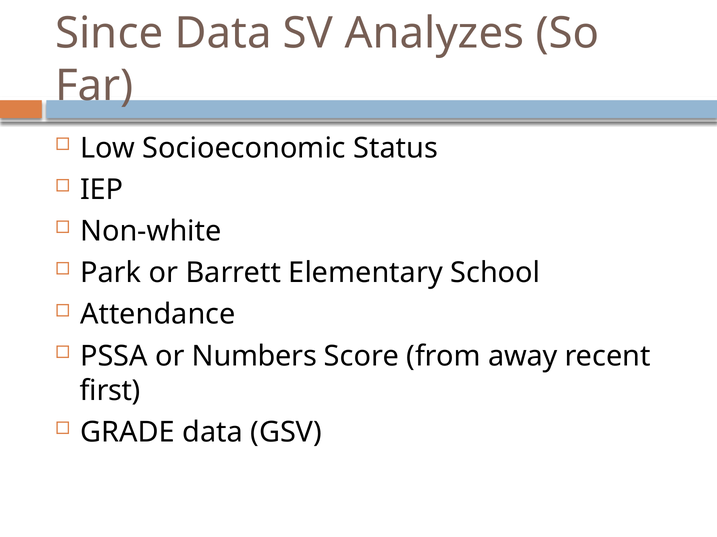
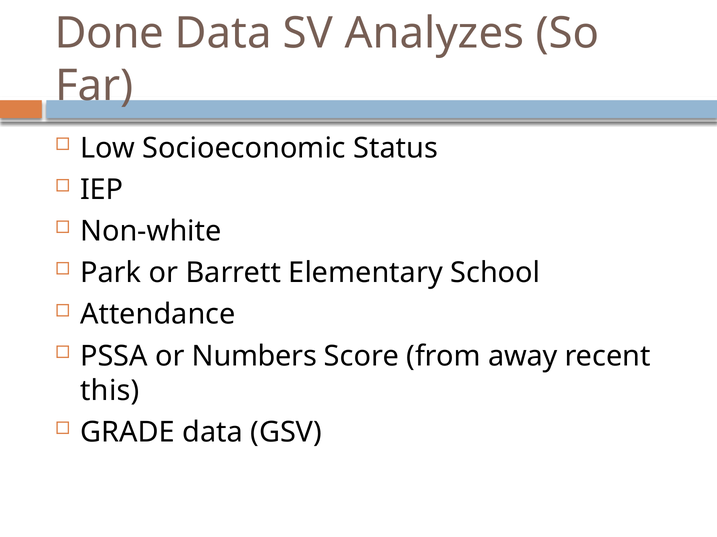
Since: Since -> Done
first: first -> this
